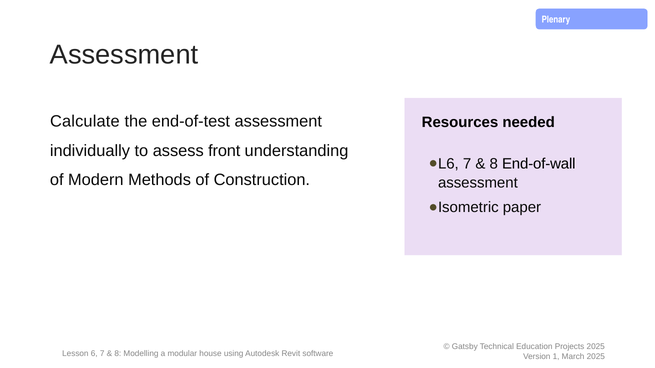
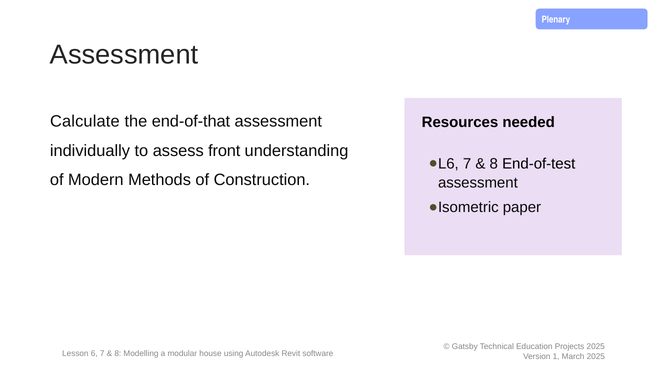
end-of-test: end-of-test -> end-of-that
End-of-wall: End-of-wall -> End-of-test
